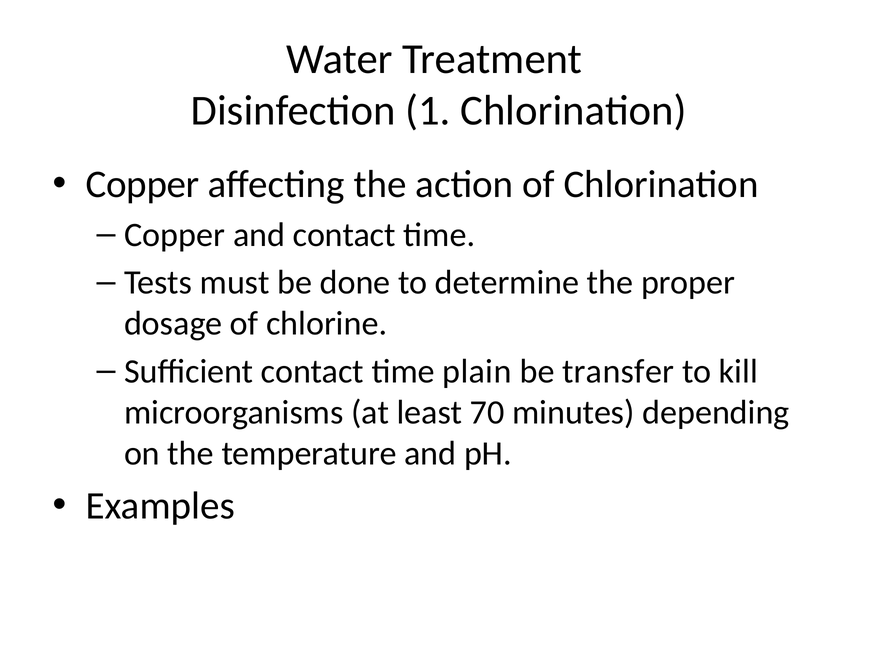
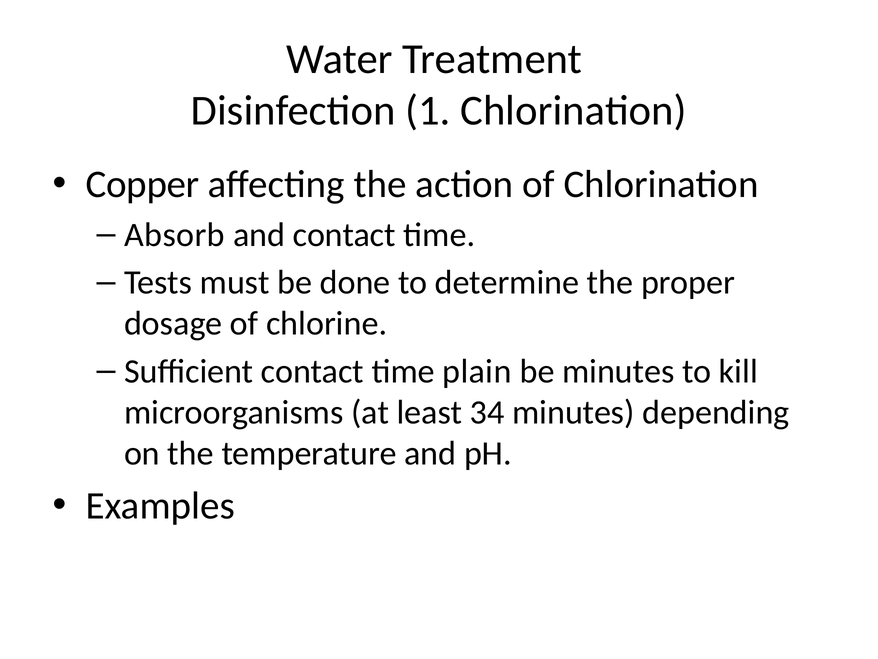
Copper at (175, 235): Copper -> Absorb
be transfer: transfer -> minutes
70: 70 -> 34
